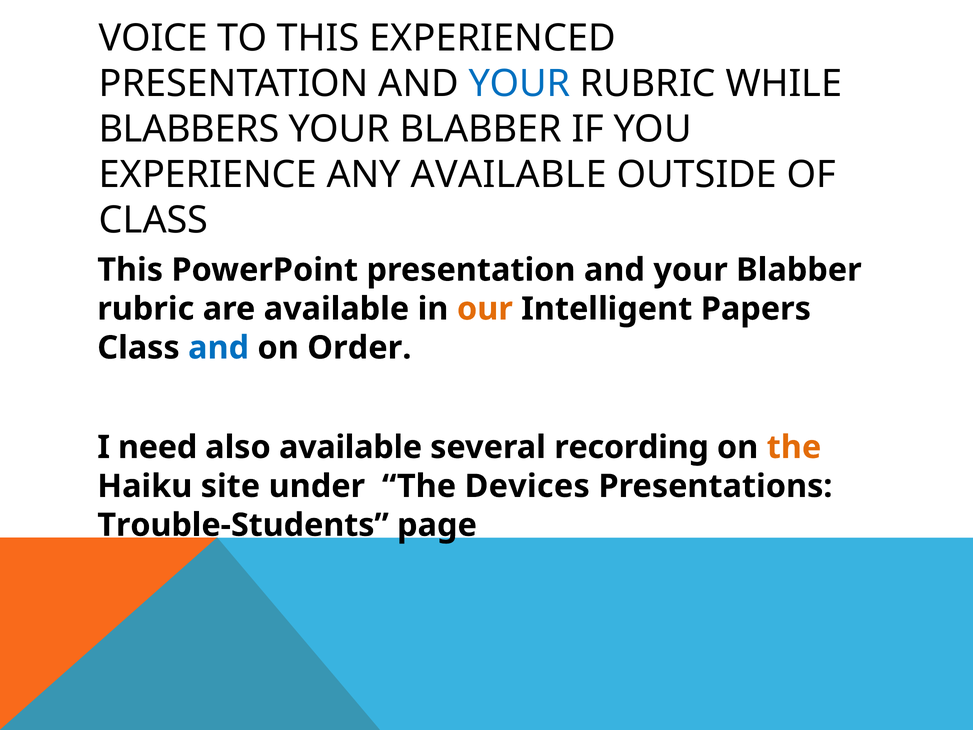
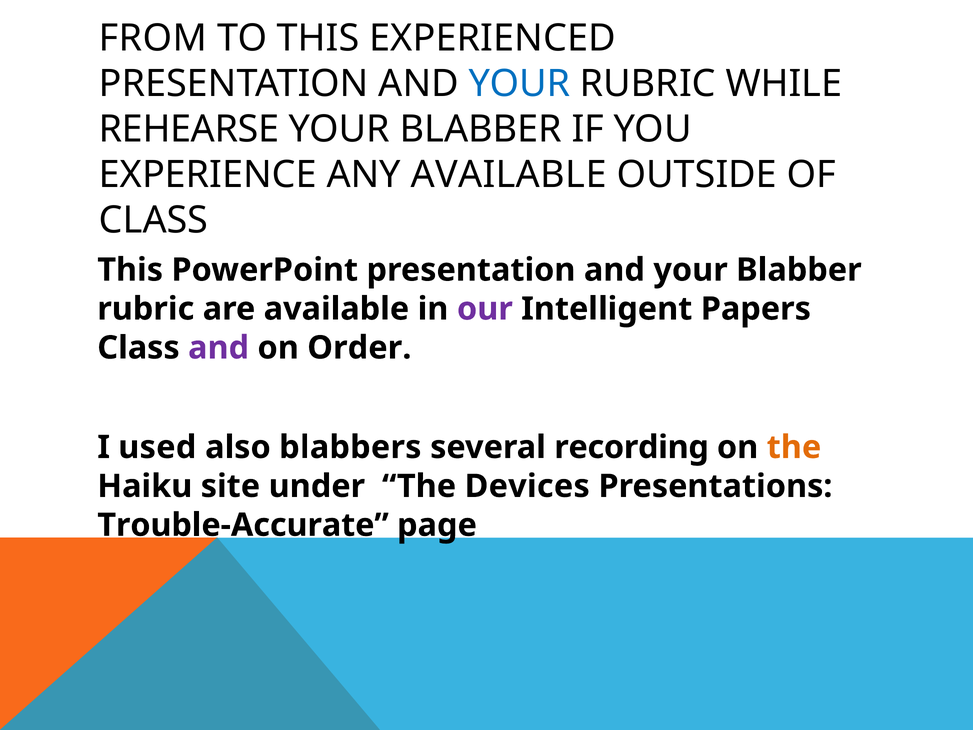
VOICE: VOICE -> FROM
BLABBERS: BLABBERS -> REHEARSE
our colour: orange -> purple
and at (219, 348) colour: blue -> purple
need: need -> used
also available: available -> blabbers
Trouble-Students: Trouble-Students -> Trouble-Accurate
